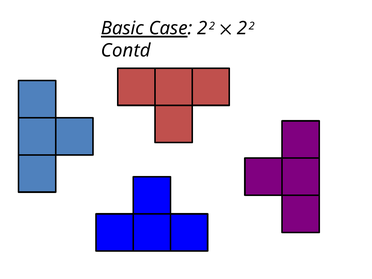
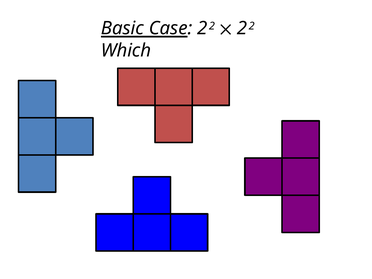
Contd: Contd -> Which
